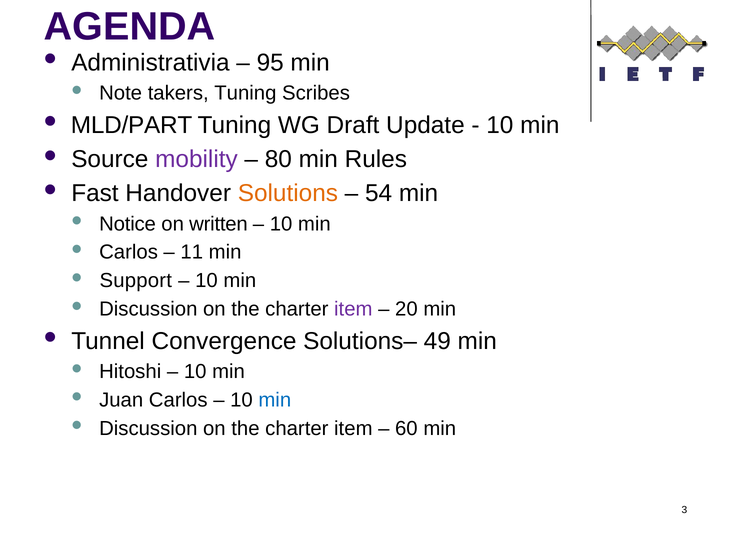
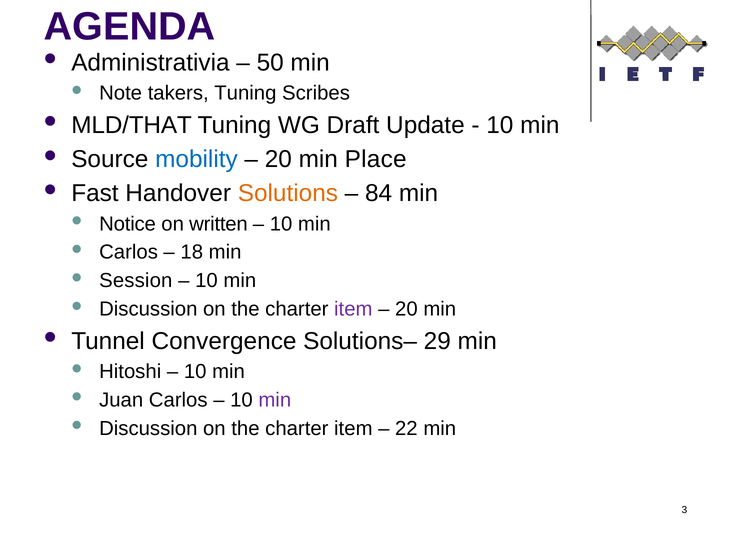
95: 95 -> 50
MLD/PART: MLD/PART -> MLD/THAT
mobility colour: purple -> blue
80 at (278, 159): 80 -> 20
Rules: Rules -> Place
54: 54 -> 84
11: 11 -> 18
Support: Support -> Session
49: 49 -> 29
min at (275, 400) colour: blue -> purple
60: 60 -> 22
